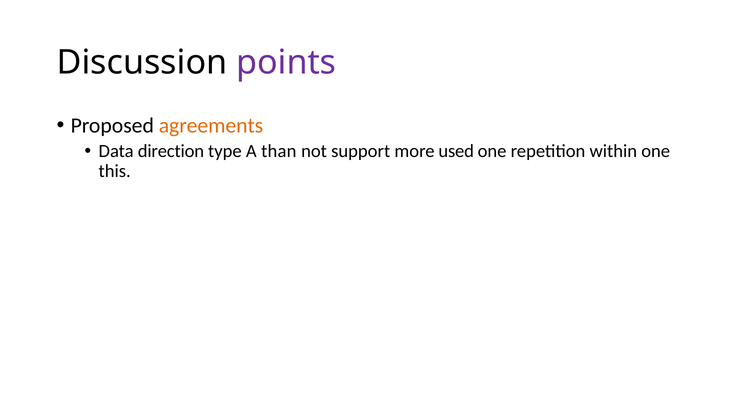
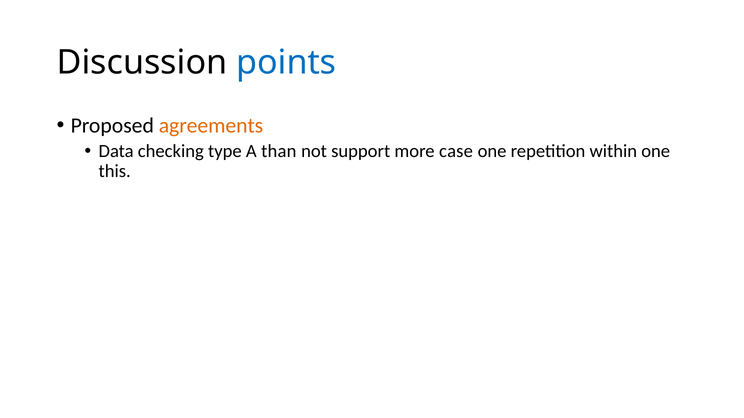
points colour: purple -> blue
direction: direction -> checking
used: used -> case
